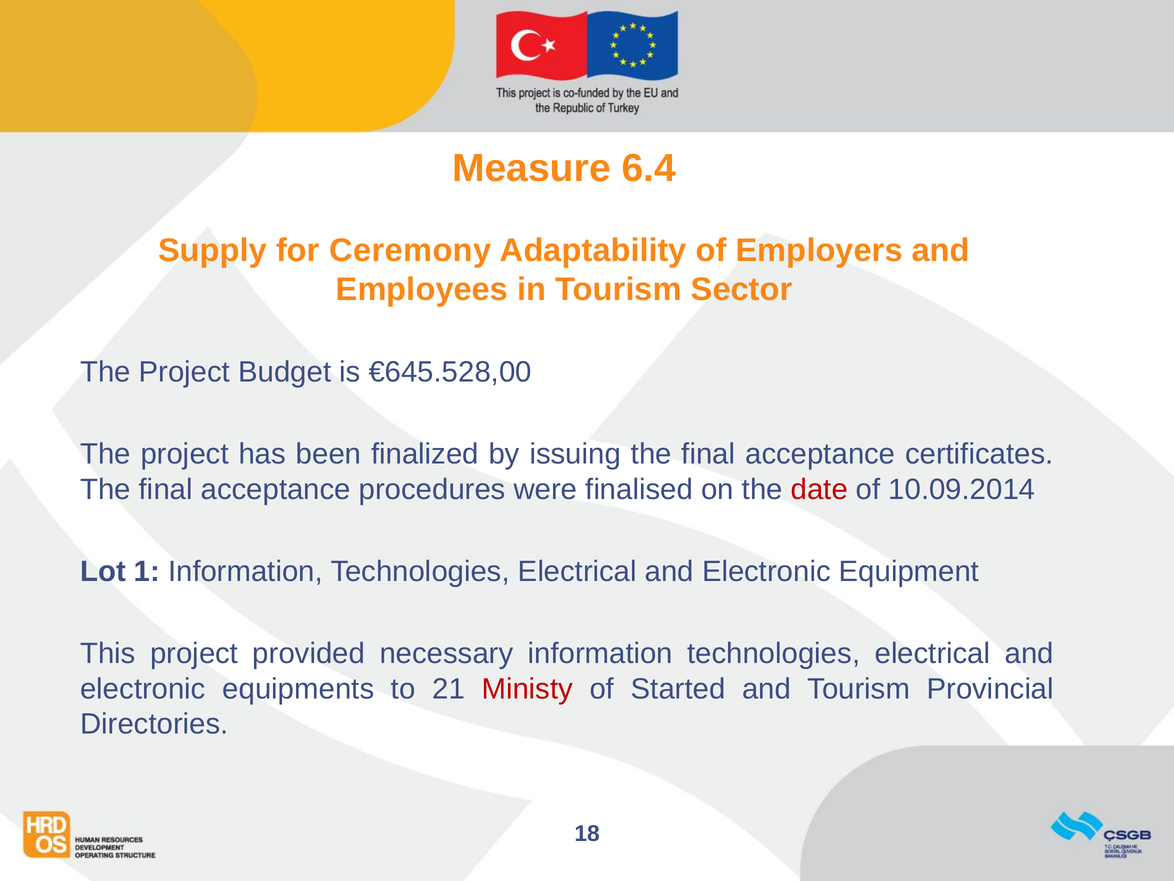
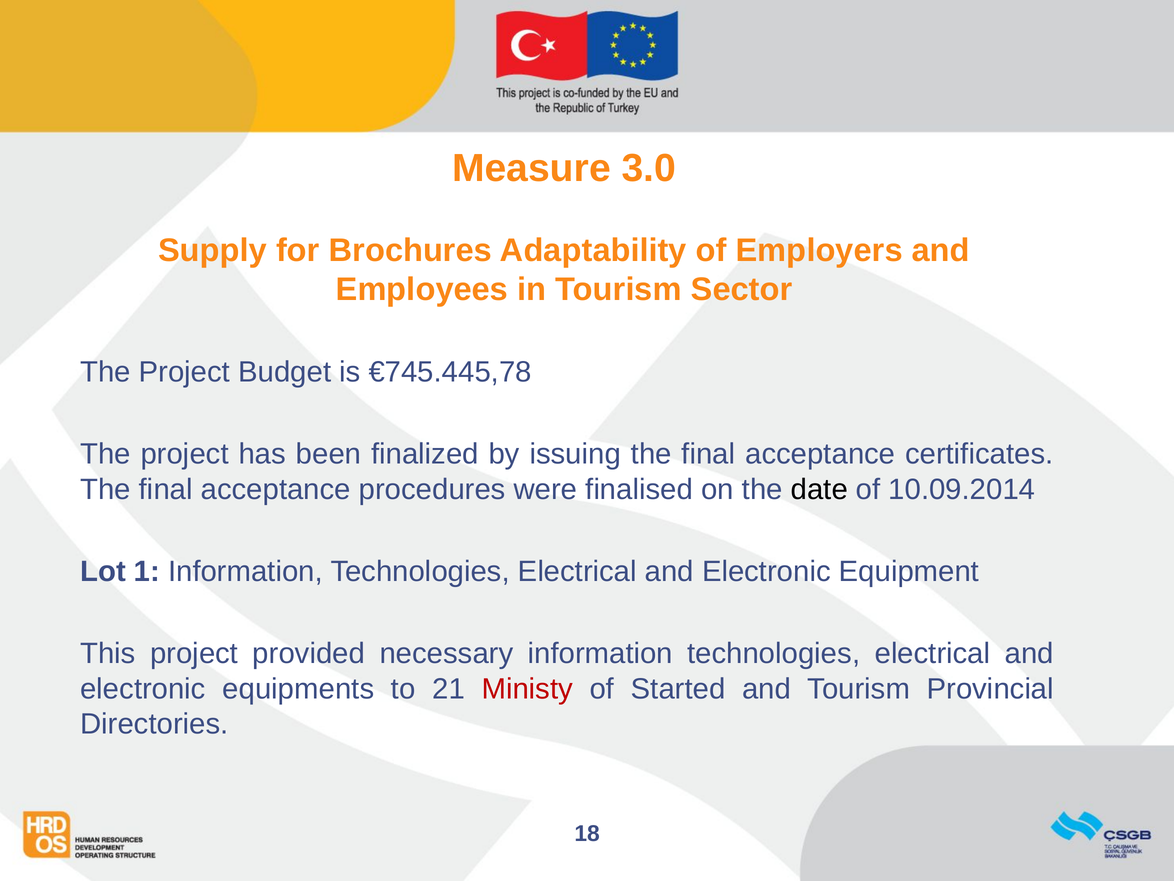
6.4: 6.4 -> 3.0
Ceremony: Ceremony -> Brochures
€645.528,00: €645.528,00 -> €745.445,78
date colour: red -> black
